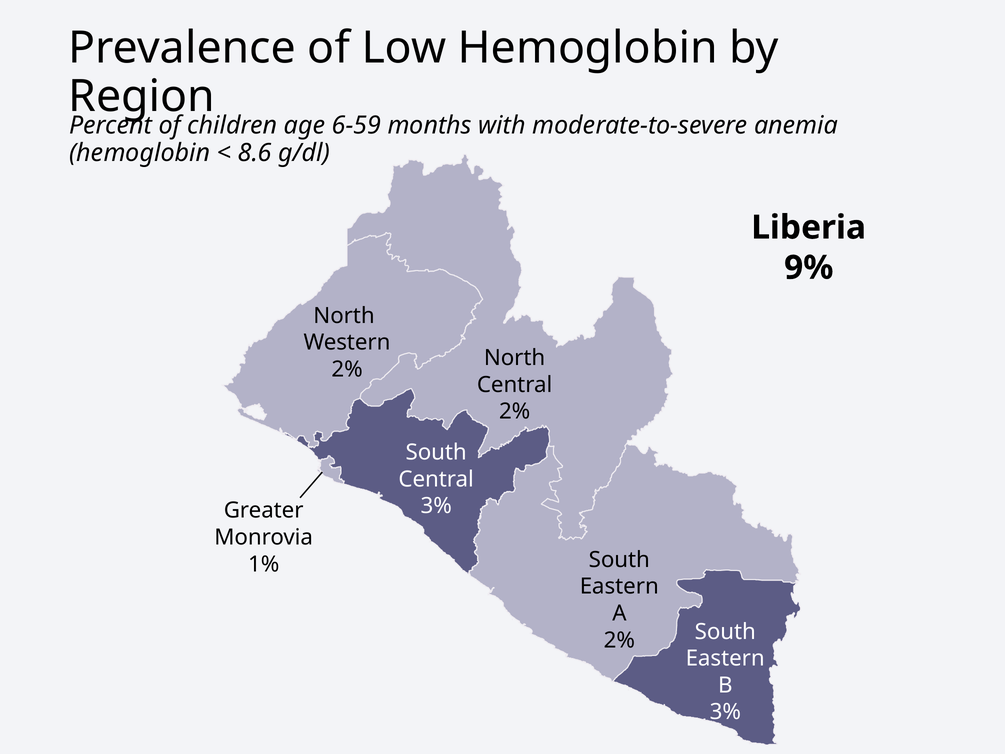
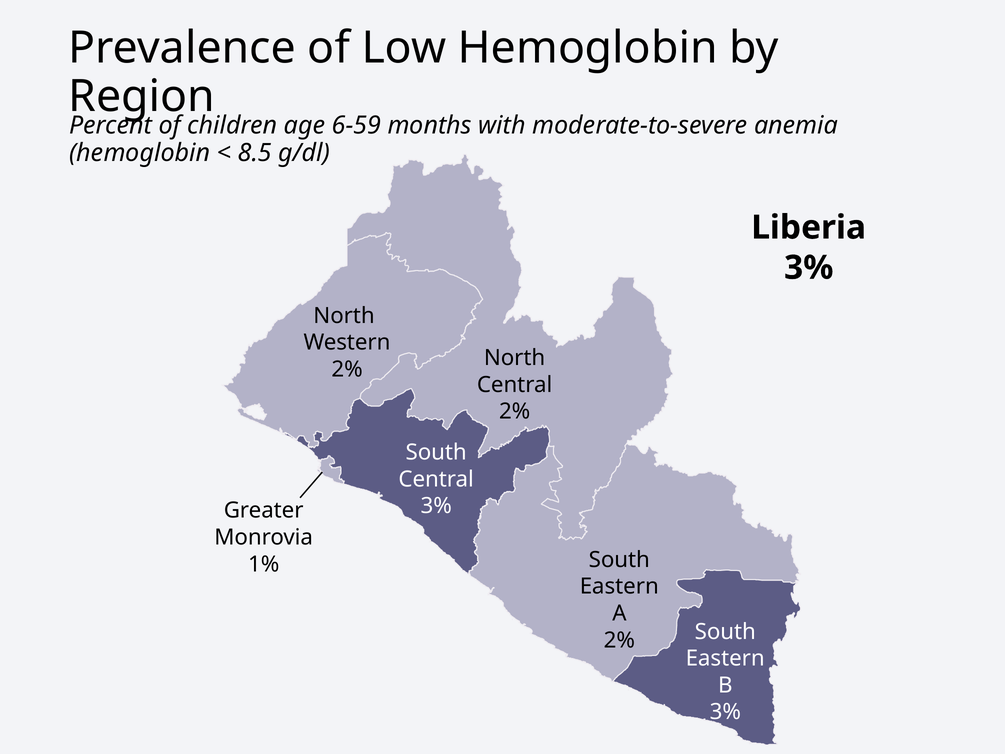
8.6: 8.6 -> 8.5
9% at (809, 268): 9% -> 3%
